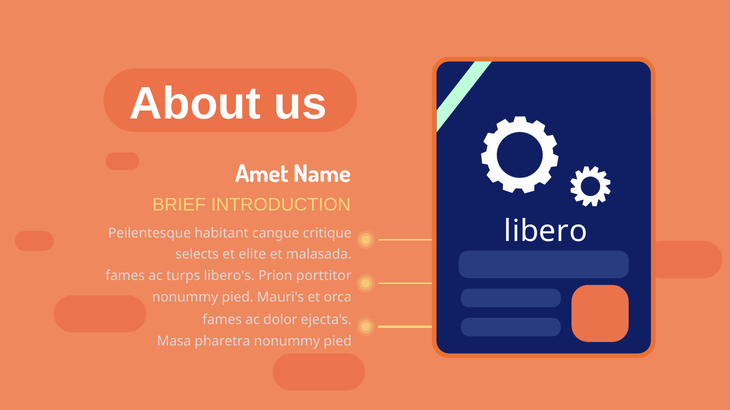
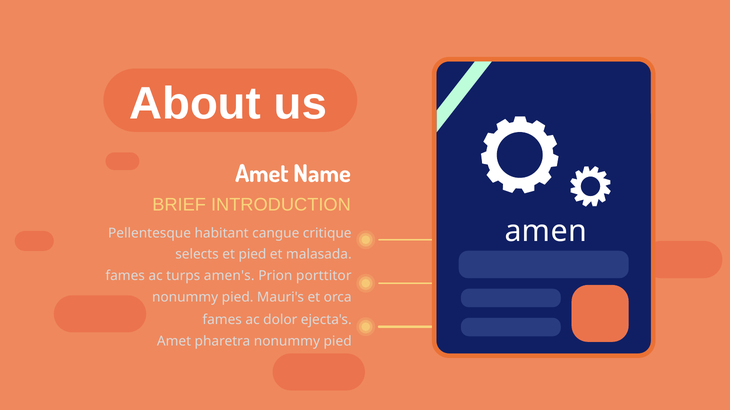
libero: libero -> amen
et elite: elite -> pied
libero's: libero's -> amen's
Masa at (174, 342): Masa -> Amet
